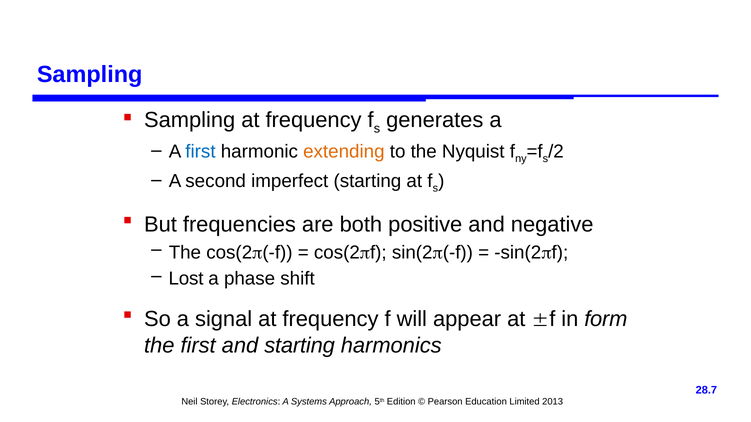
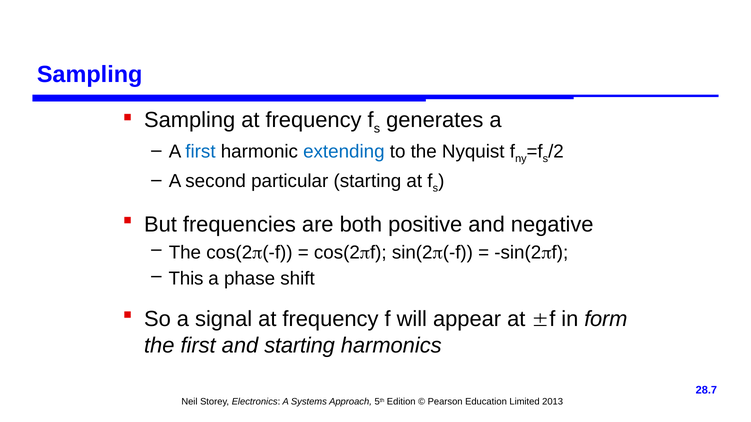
extending colour: orange -> blue
imperfect: imperfect -> particular
Lost: Lost -> This
